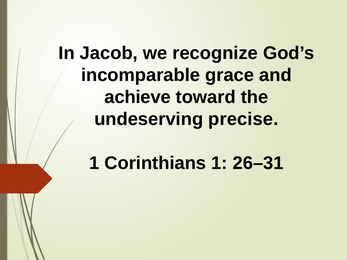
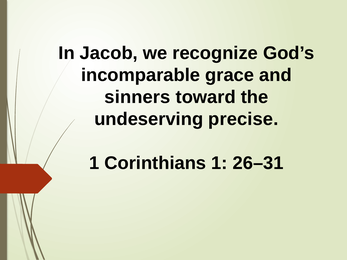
achieve: achieve -> sinners
